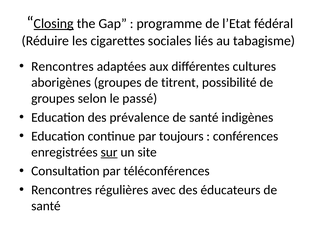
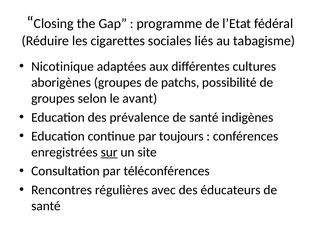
Closing underline: present -> none
Rencontres at (62, 67): Rencontres -> Nicotinique
titrent: titrent -> patchs
passé: passé -> avant
